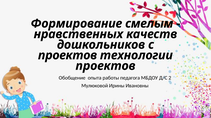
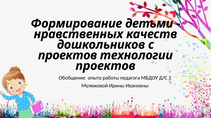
смелым: смелым -> детьми
